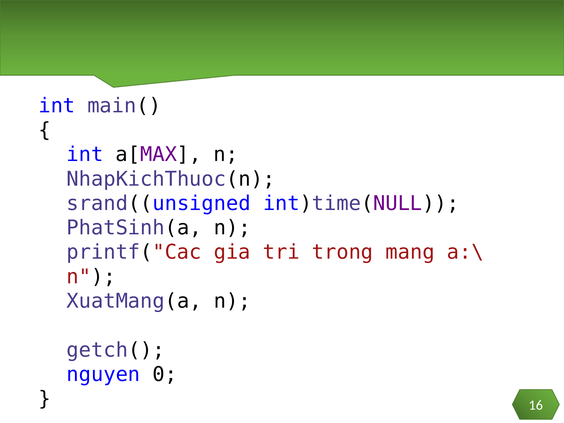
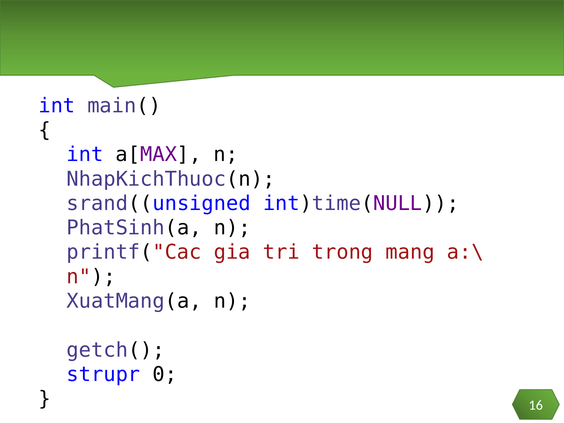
nguyen: nguyen -> strupr
